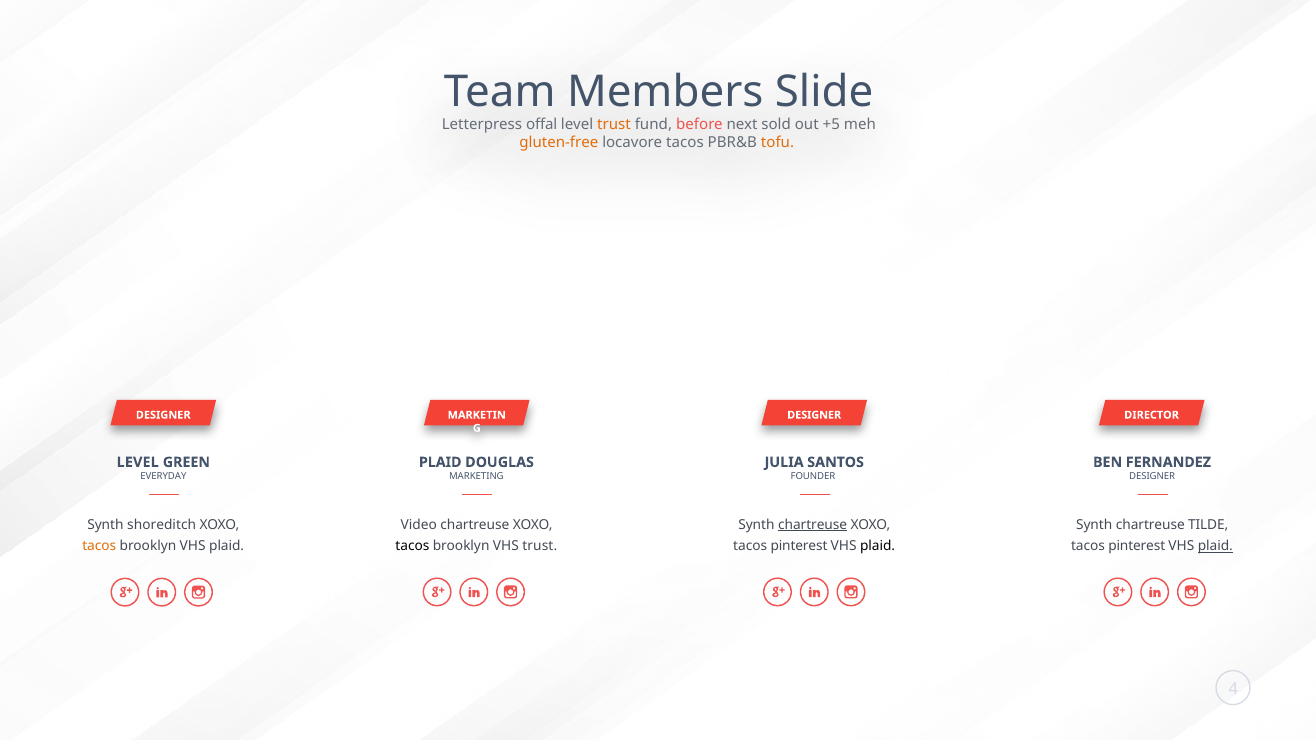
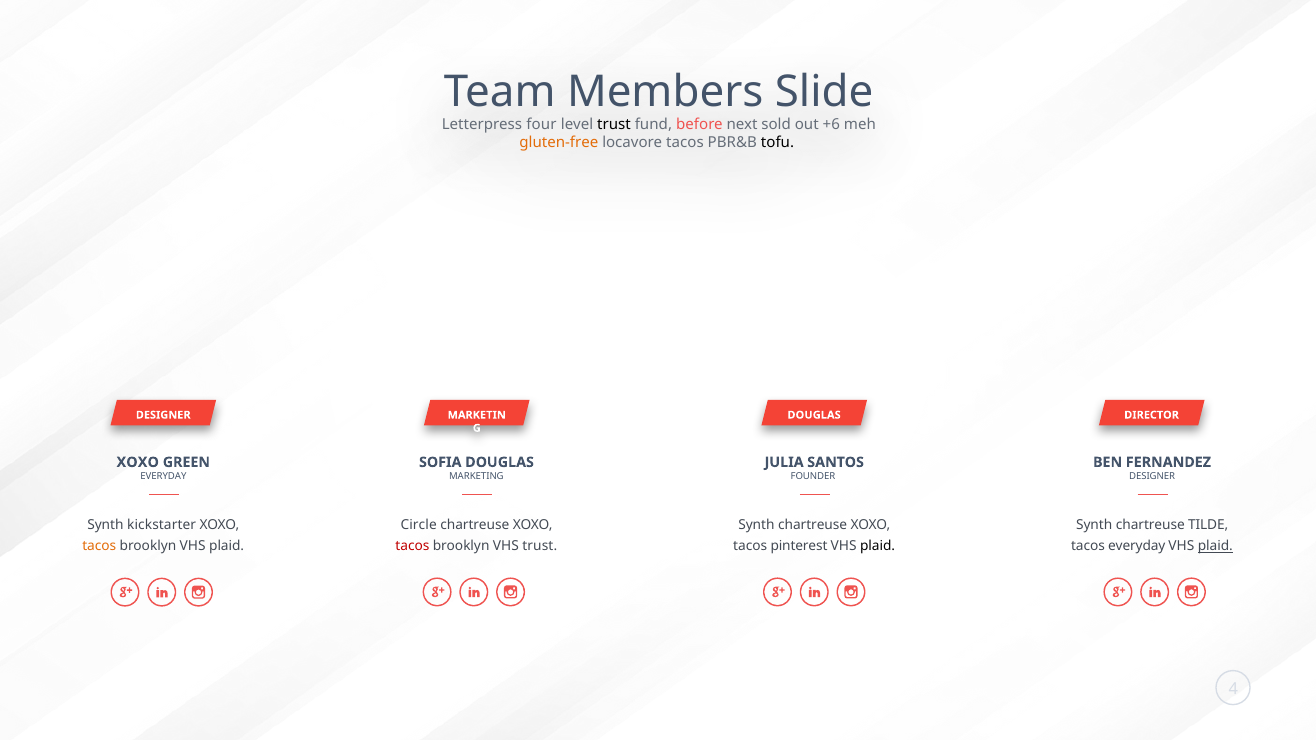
offal: offal -> four
trust at (614, 124) colour: orange -> black
+5: +5 -> +6
tofu colour: orange -> black
DESIGNER at (814, 415): DESIGNER -> DOUGLAS
LEVEL at (138, 462): LEVEL -> XOXO
PLAID at (440, 462): PLAID -> SOFIA
shoreditch: shoreditch -> kickstarter
Video: Video -> Circle
chartreuse at (813, 525) underline: present -> none
tacos at (412, 546) colour: black -> red
pinterest at (1137, 546): pinterest -> everyday
